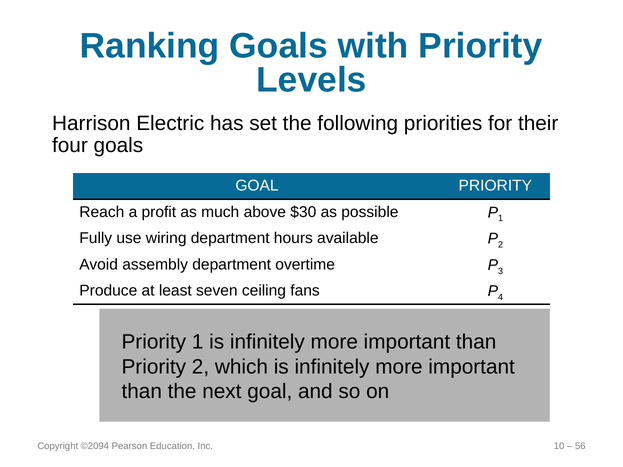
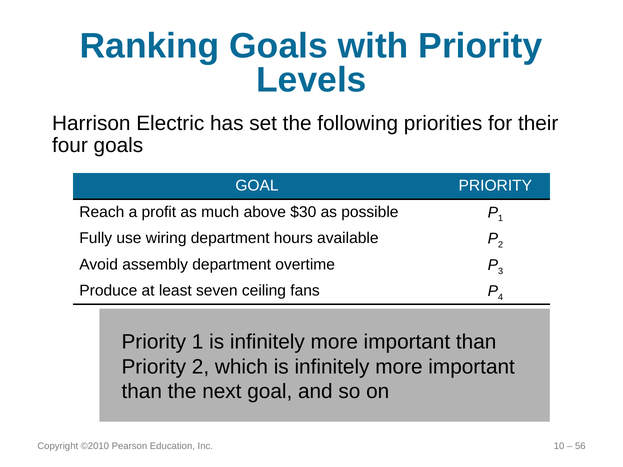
©2094: ©2094 -> ©2010
